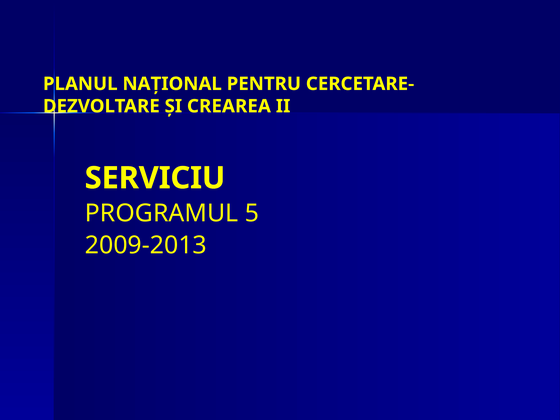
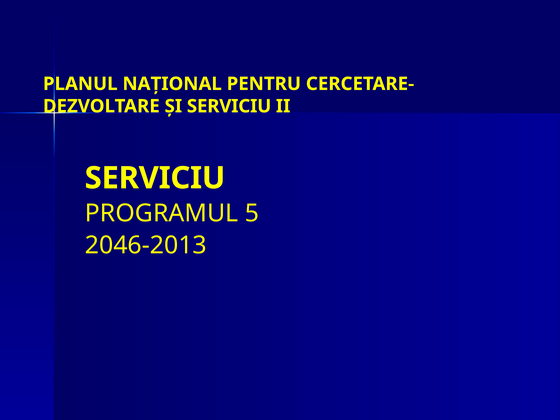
ŞI CREAREA: CREAREA -> SERVICIU
2009-2013: 2009-2013 -> 2046-2013
